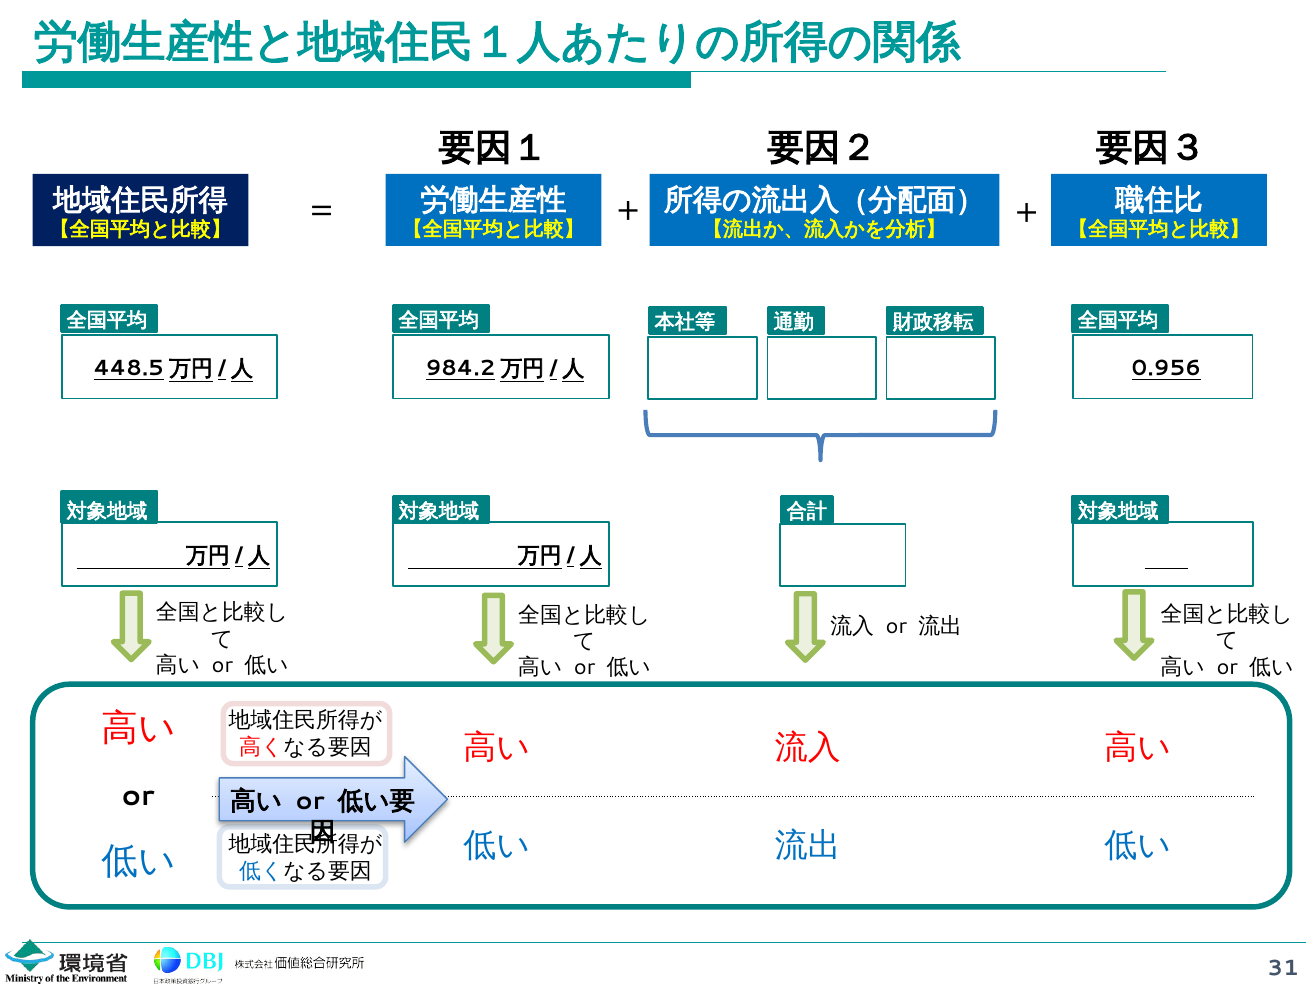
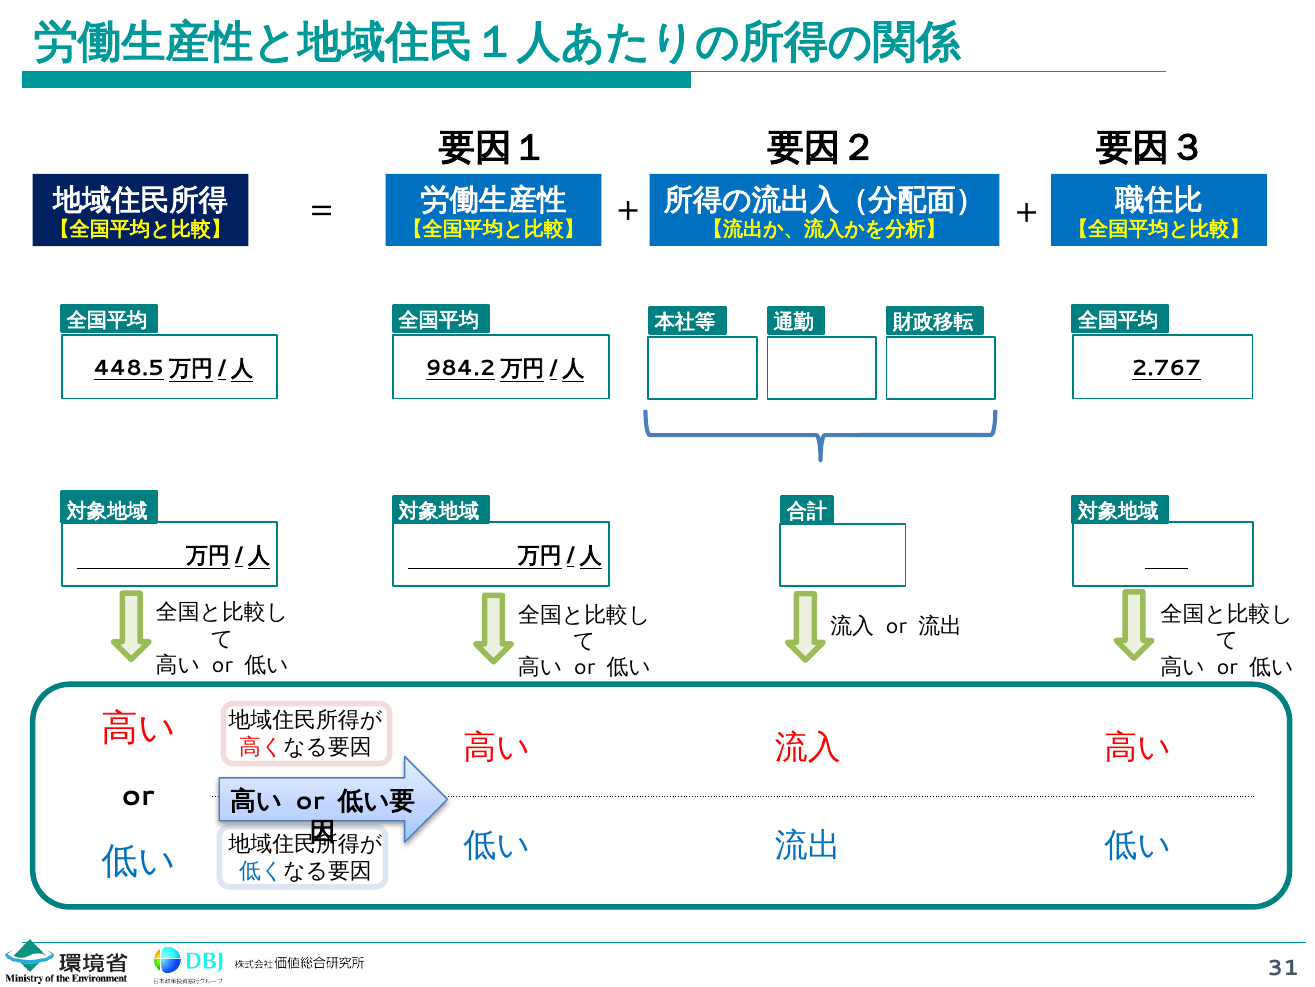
0.956: 0.956 -> 2.767
